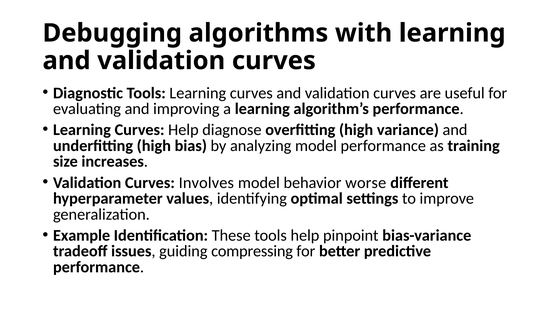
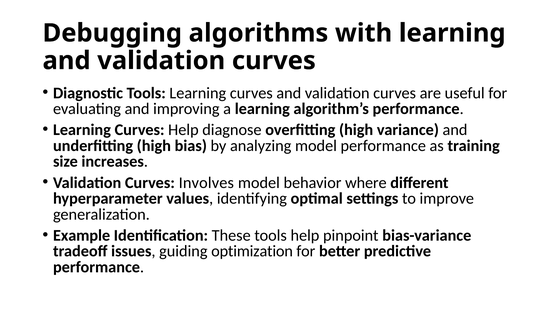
worse: worse -> where
compressing: compressing -> optimization
